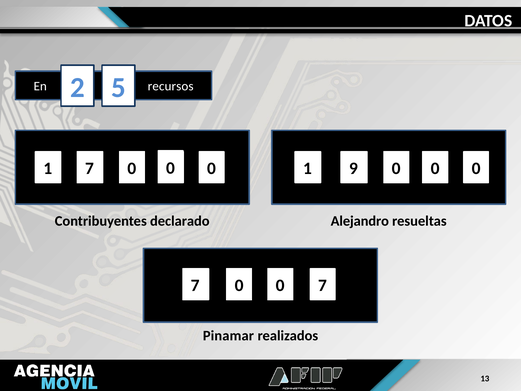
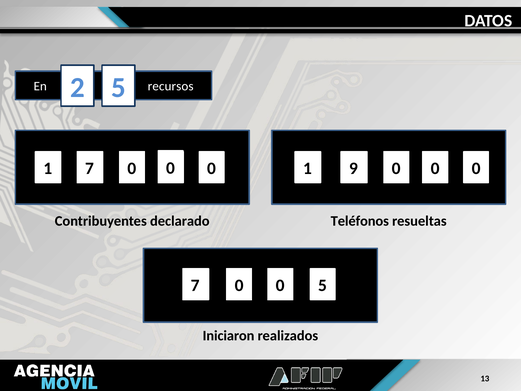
Alejandro: Alejandro -> Teléfonos
7 at (323, 285): 7 -> 5
Pinamar: Pinamar -> Iniciaron
